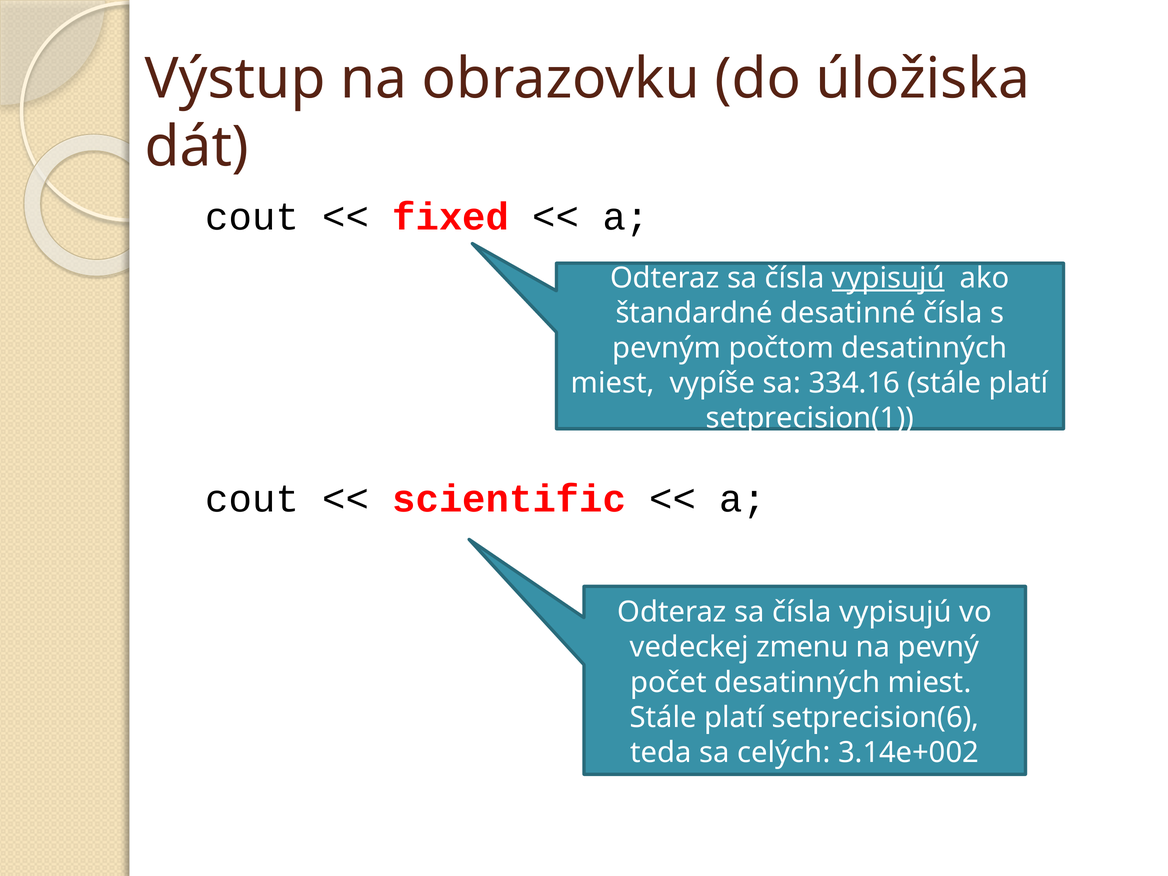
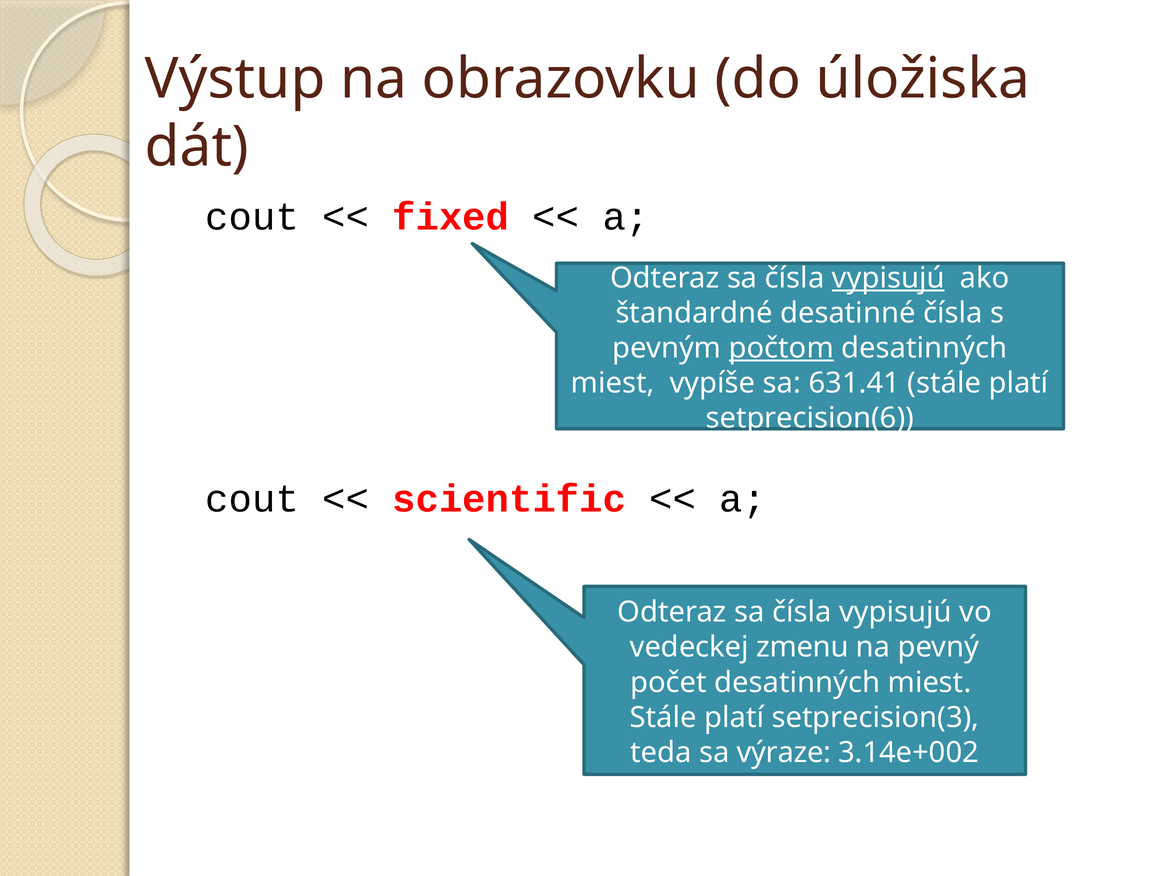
počtom underline: none -> present
334.16: 334.16 -> 631.41
setprecision(1: setprecision(1 -> setprecision(6
setprecision(6: setprecision(6 -> setprecision(3
celých: celých -> výraze
